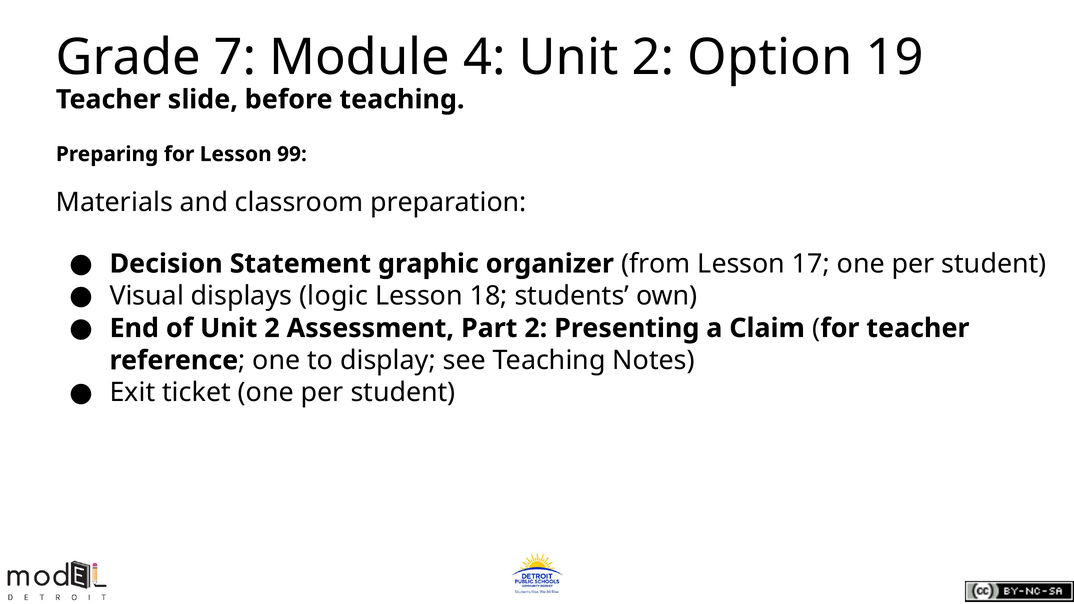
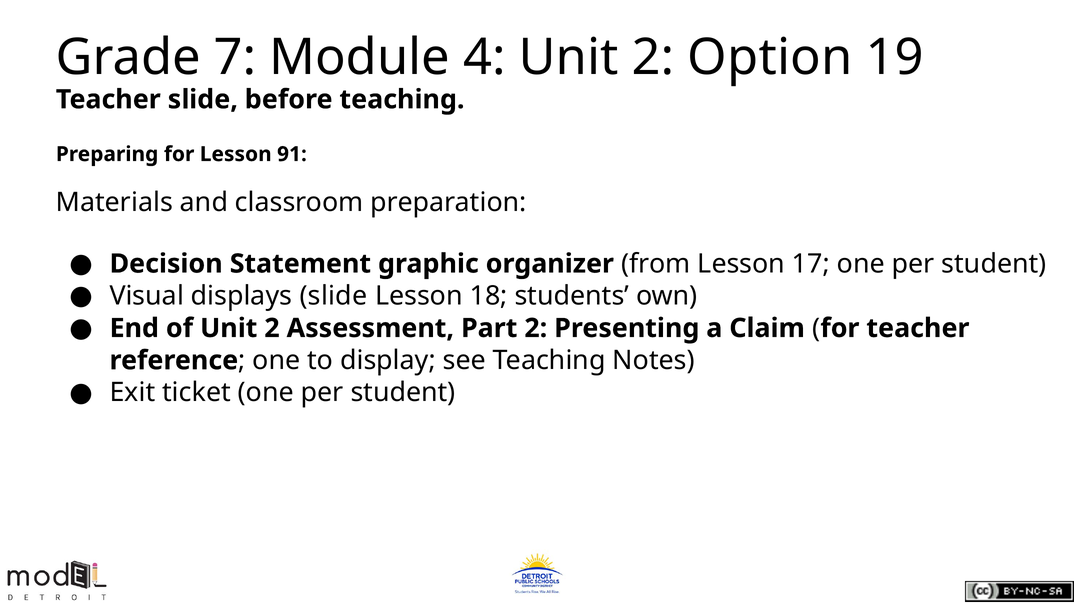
99: 99 -> 91
displays logic: logic -> slide
